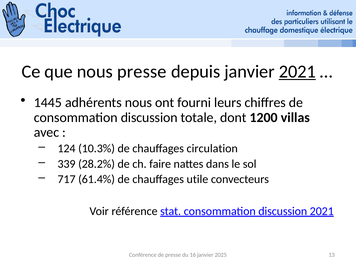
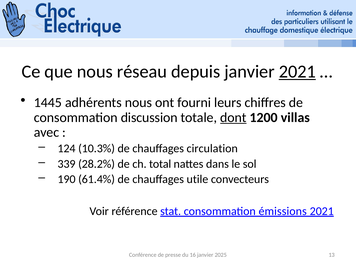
nous presse: presse -> réseau
dont underline: none -> present
faire: faire -> total
717: 717 -> 190
stat consommation discussion: discussion -> émissions
